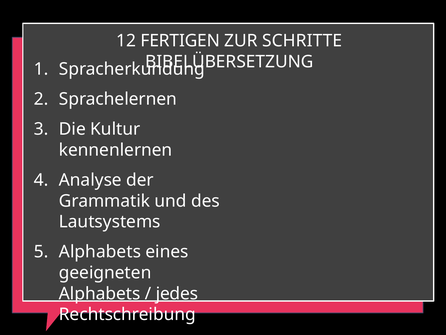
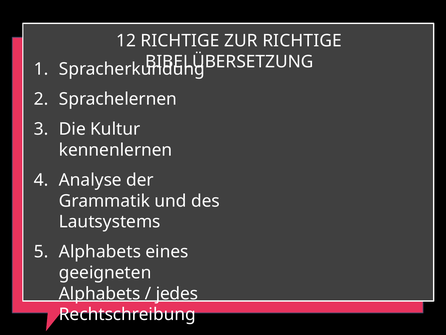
12 FERTIGEN: FERTIGEN -> RICHTIGE
ZUR SCHRITTE: SCHRITTE -> RICHTIGE
